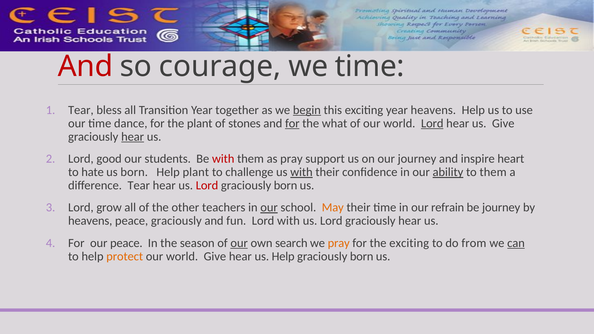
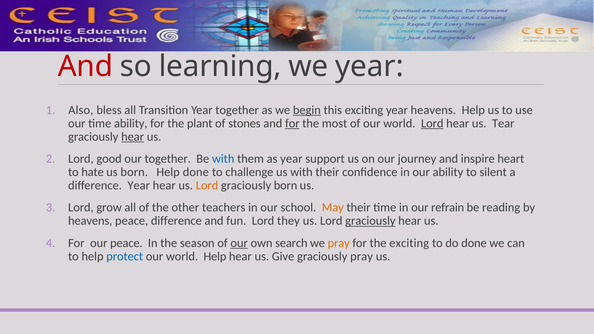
courage: courage -> learning
we time: time -> year
Tear at (81, 110): Tear -> Also
time dance: dance -> ability
what: what -> most
us Give: Give -> Tear
our students: students -> together
with at (223, 159) colour: red -> blue
as pray: pray -> year
Help plant: plant -> done
with at (301, 172) underline: present -> none
ability at (448, 172) underline: present -> none
to them: them -> silent
difference Tear: Tear -> Year
Lord at (207, 186) colour: red -> orange
our at (269, 208) underline: present -> none
be journey: journey -> reading
peace graciously: graciously -> difference
Lord with: with -> they
graciously at (370, 221) underline: none -> present
do from: from -> done
can underline: present -> none
protect colour: orange -> blue
world Give: Give -> Help
us Help: Help -> Give
born at (362, 256): born -> pray
